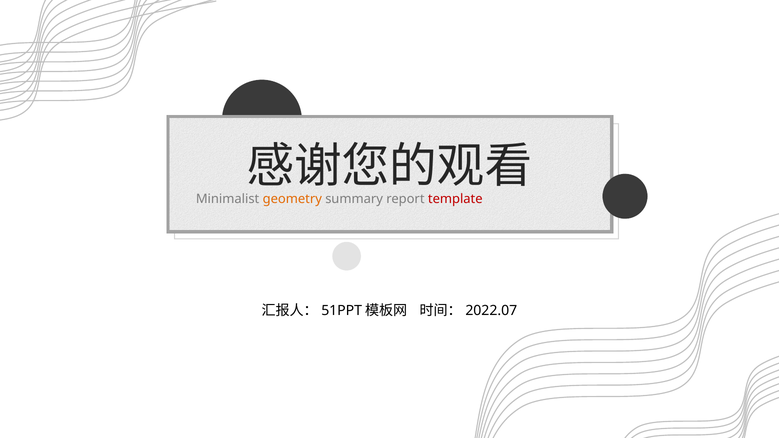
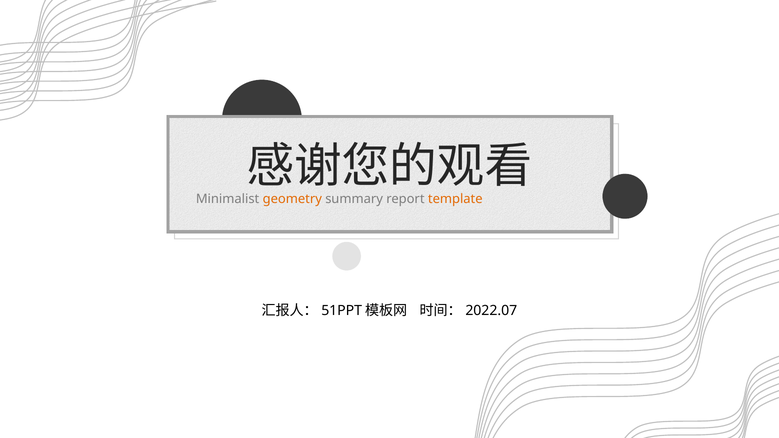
template colour: red -> orange
